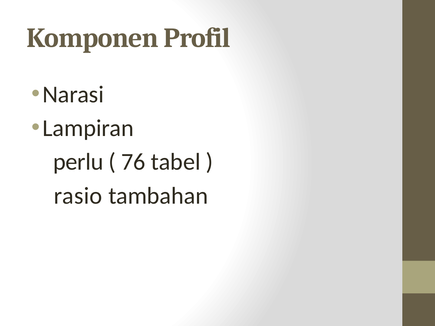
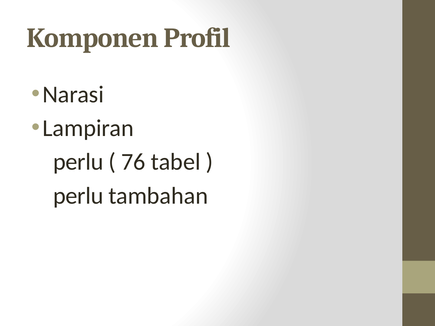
rasio at (78, 196): rasio -> perlu
